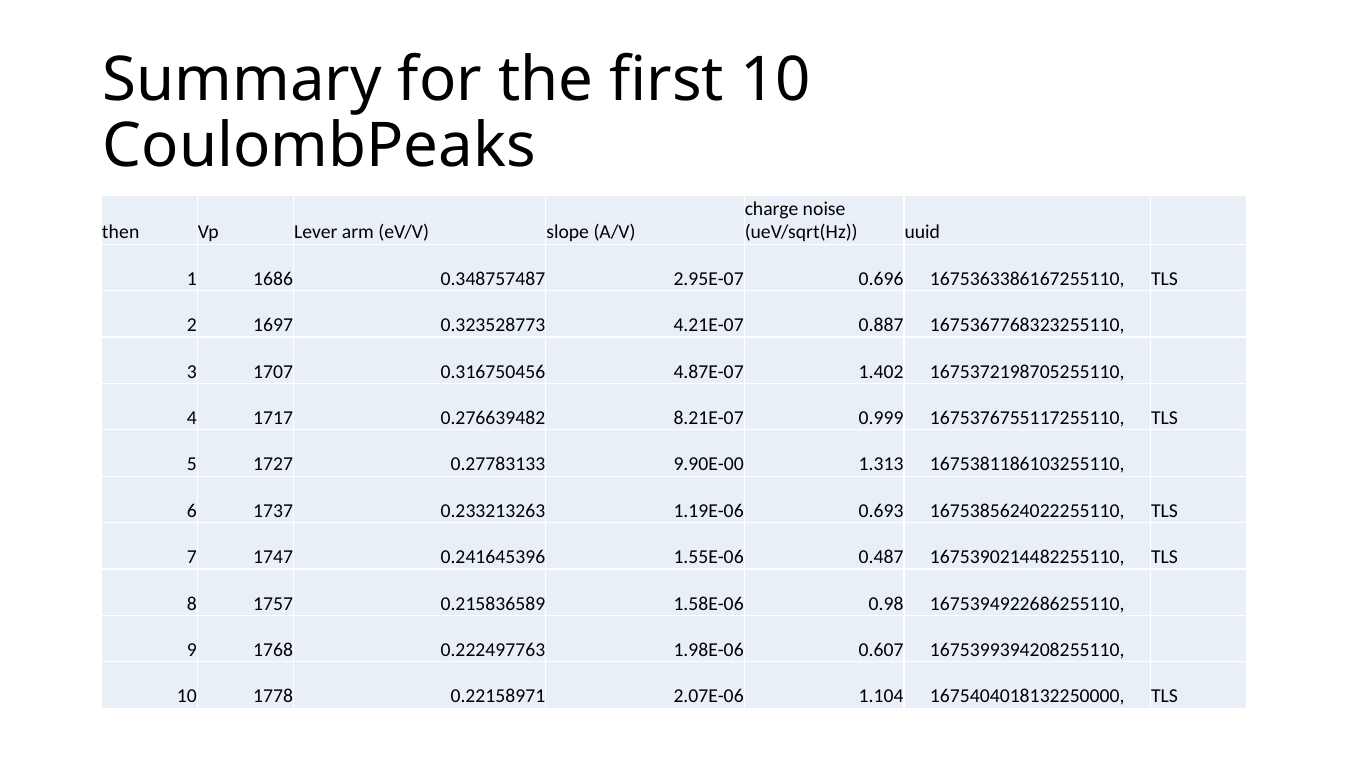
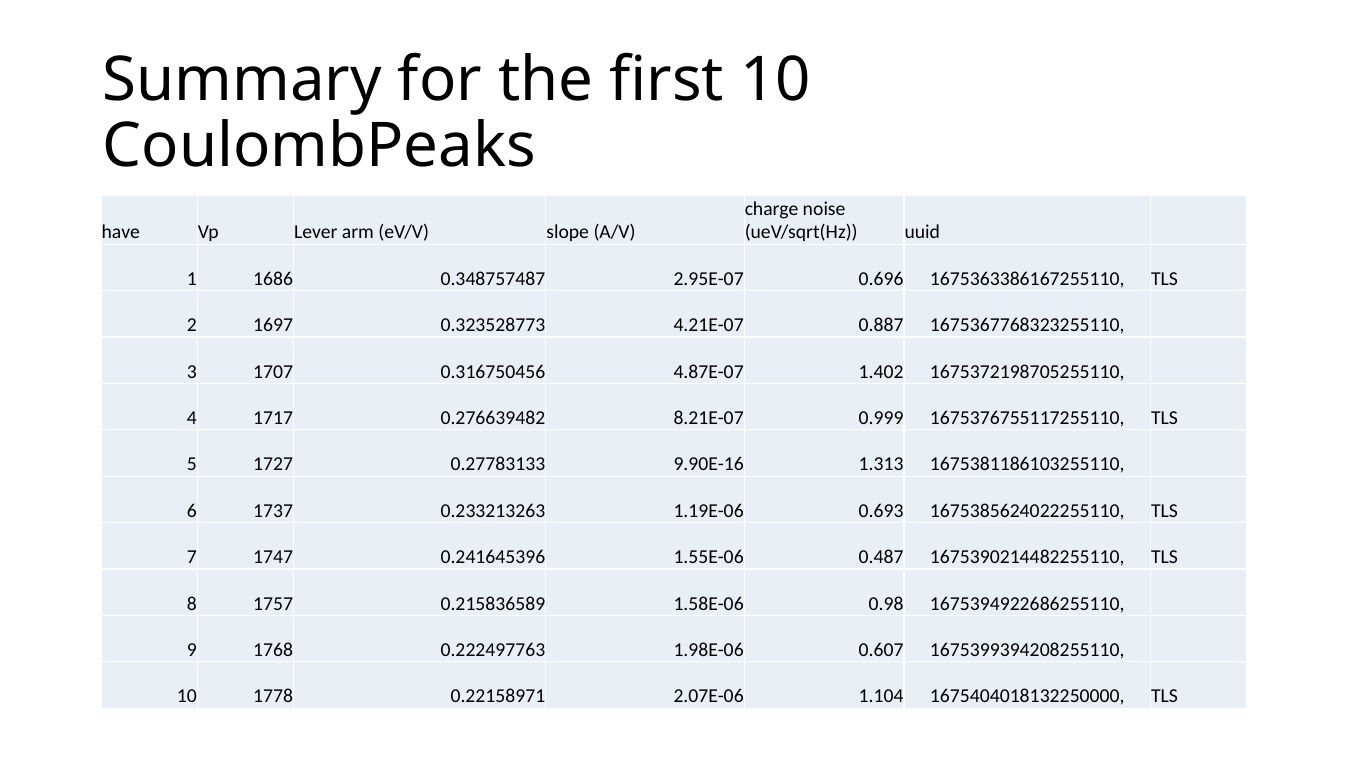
then: then -> have
9.90E-00: 9.90E-00 -> 9.90E-16
